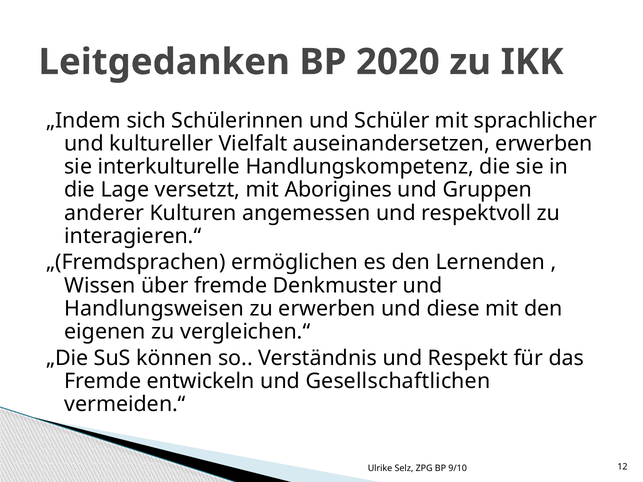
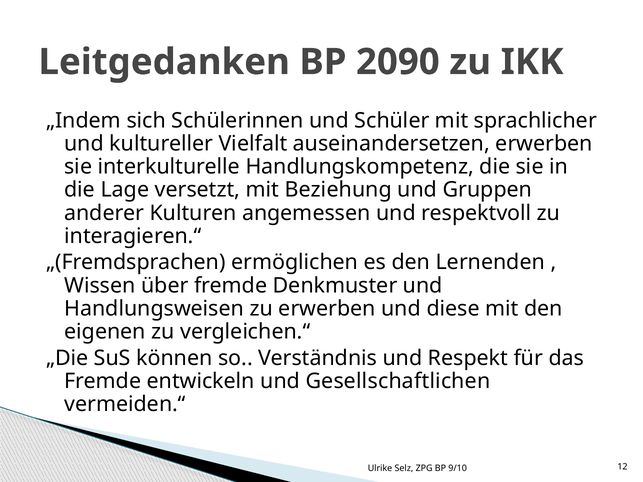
2020: 2020 -> 2090
Aborigines: Aborigines -> Beziehung
